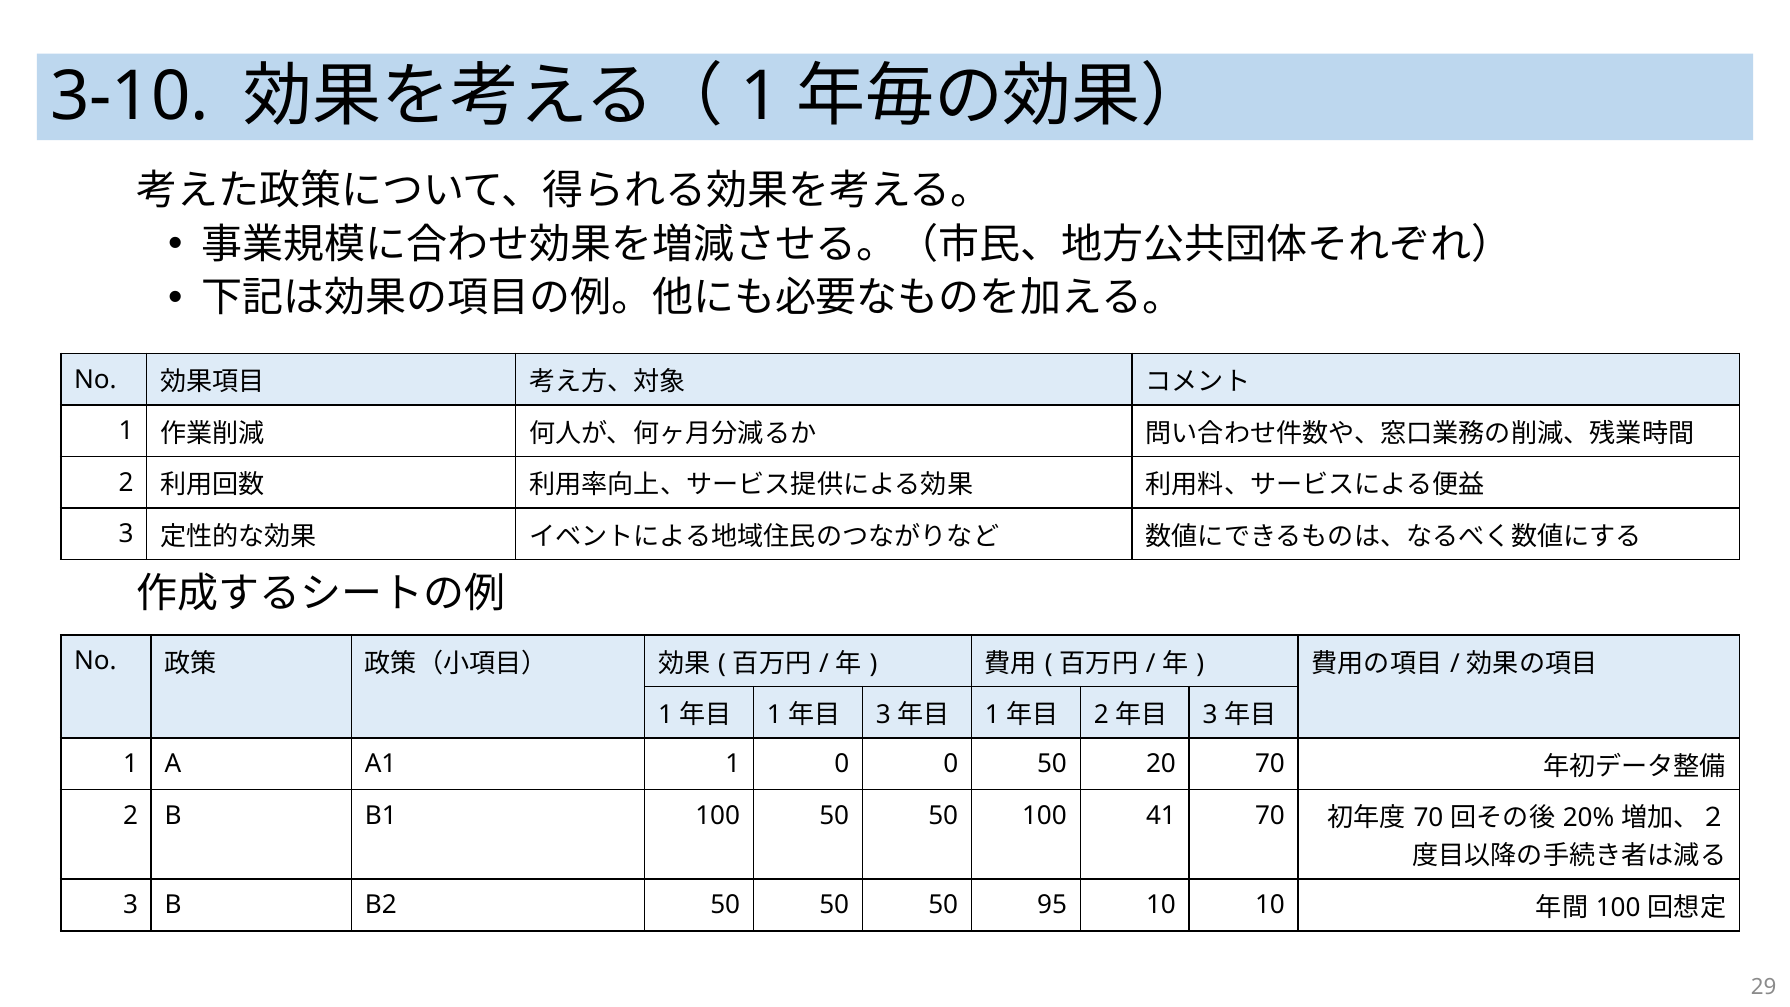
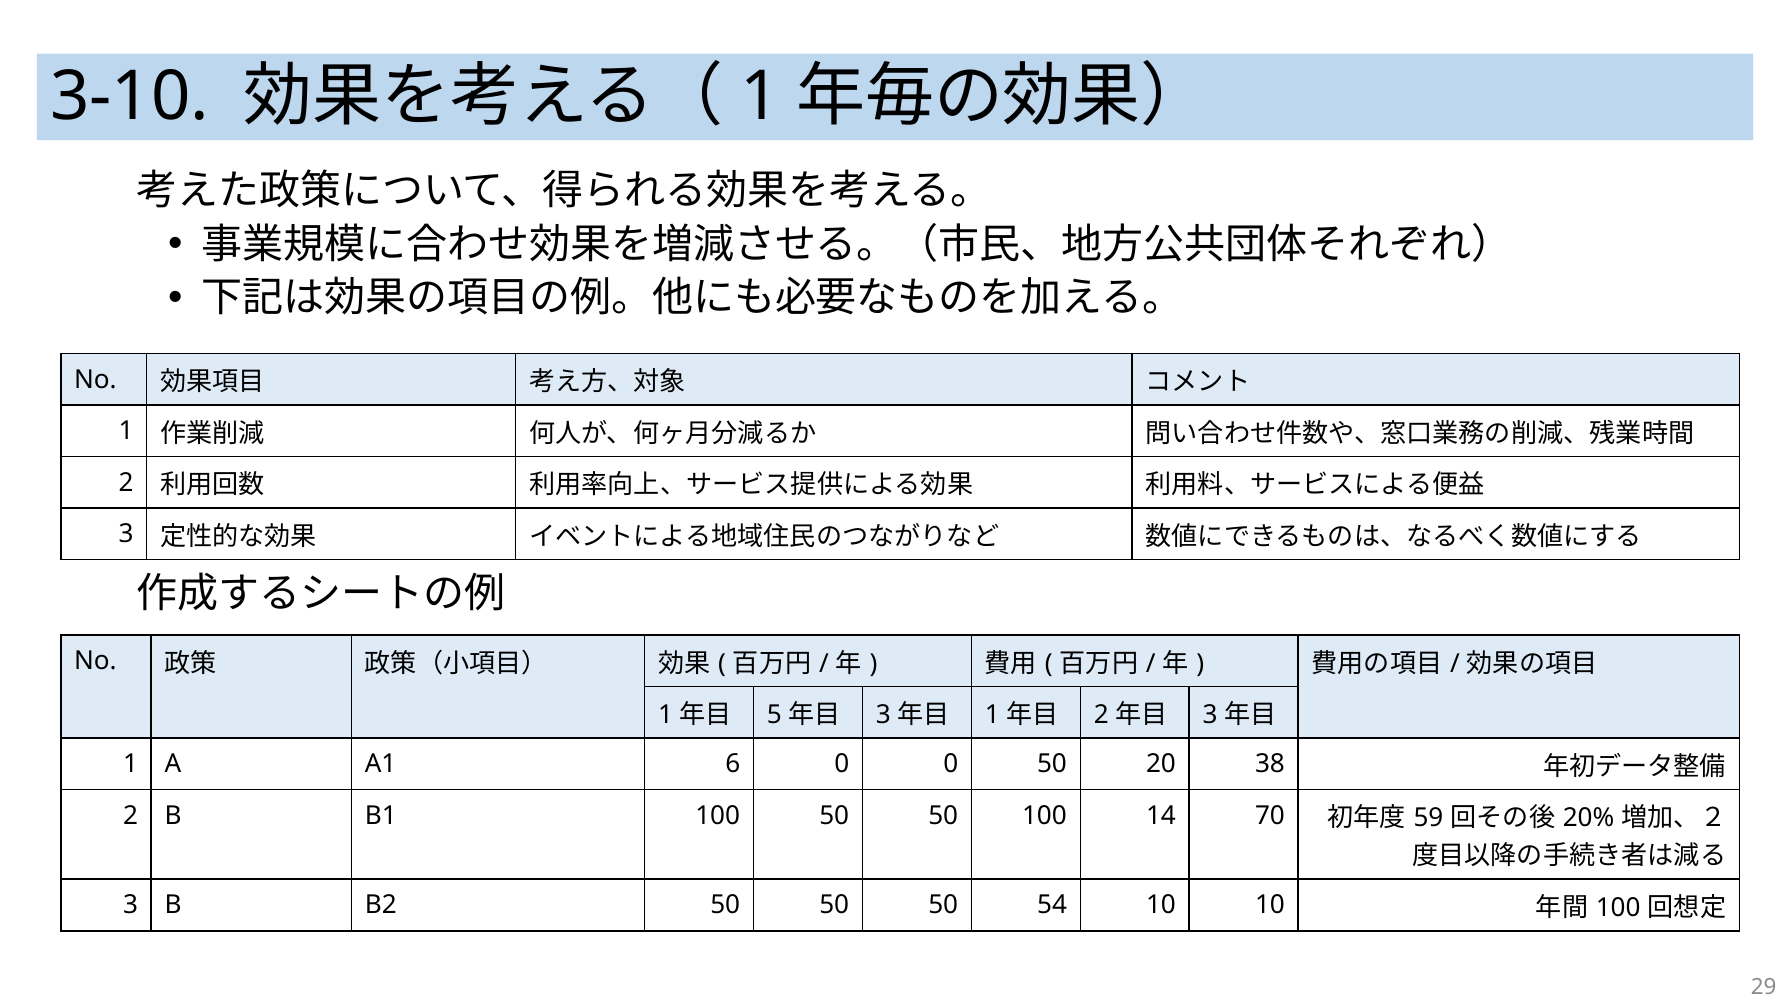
1 at (774, 715): 1 -> 5
A1 1: 1 -> 6
20 70: 70 -> 38
41: 41 -> 14
70 at (1429, 818): 70 -> 59
95: 95 -> 54
